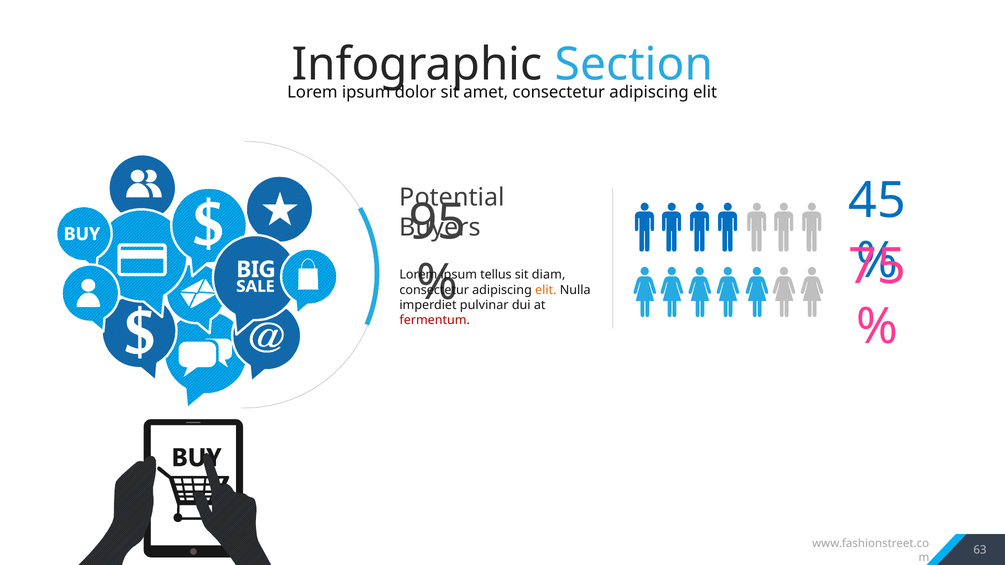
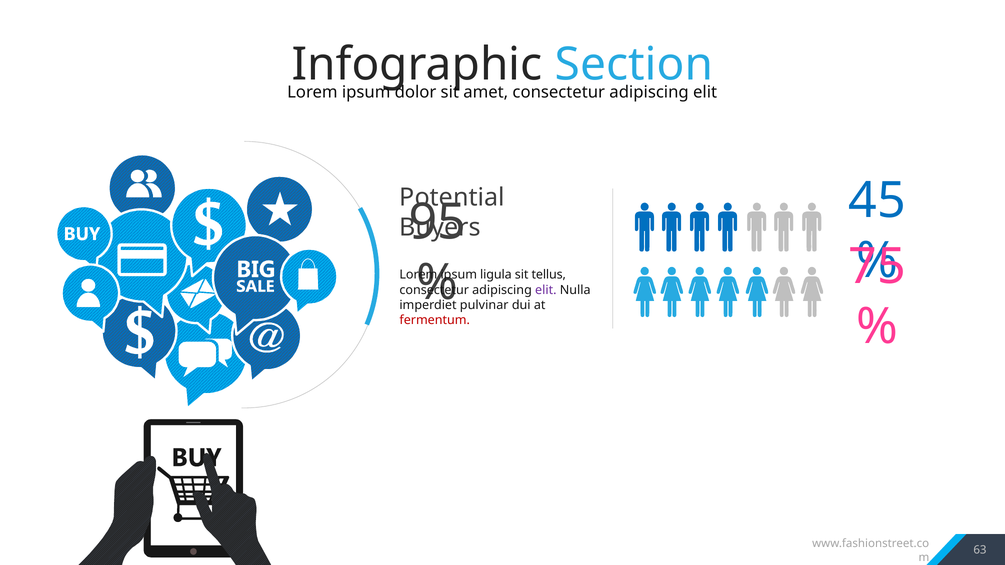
tellus: tellus -> ligula
diam: diam -> tellus
elit at (546, 290) colour: orange -> purple
